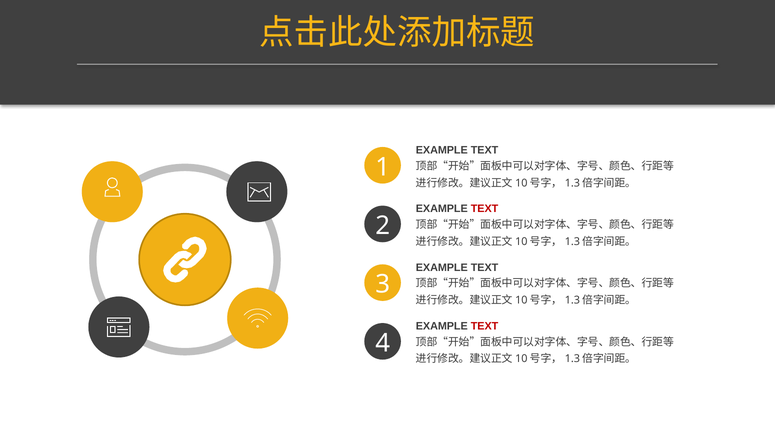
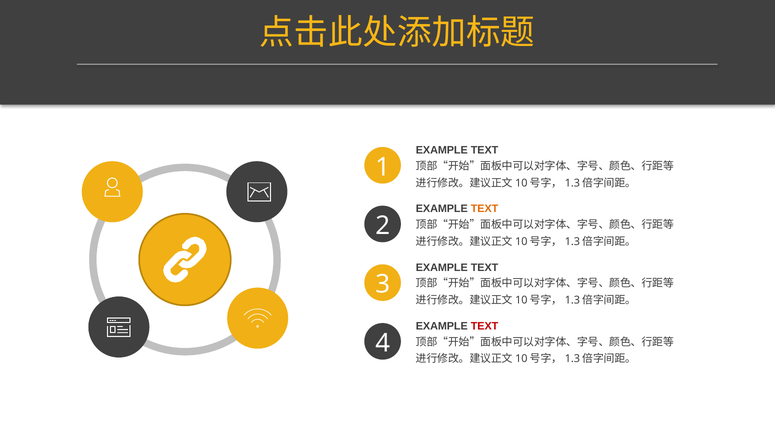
TEXT at (485, 209) colour: red -> orange
